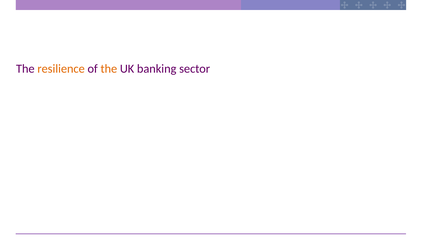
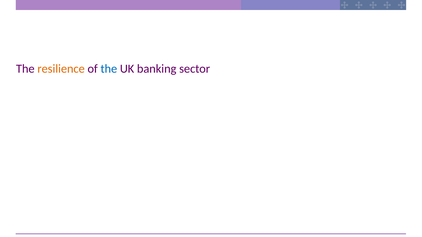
the at (109, 69) colour: orange -> blue
